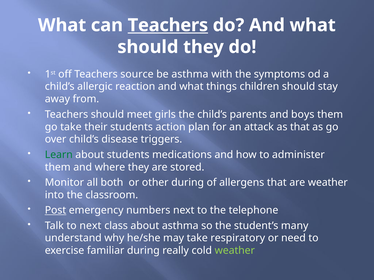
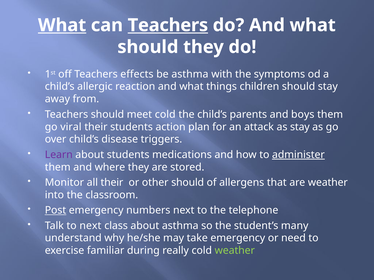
What at (62, 25) underline: none -> present
source: source -> effects
meet girls: girls -> cold
go take: take -> viral
as that: that -> stay
Learn colour: green -> purple
administer underline: none -> present
all both: both -> their
other during: during -> should
take respiratory: respiratory -> emergency
